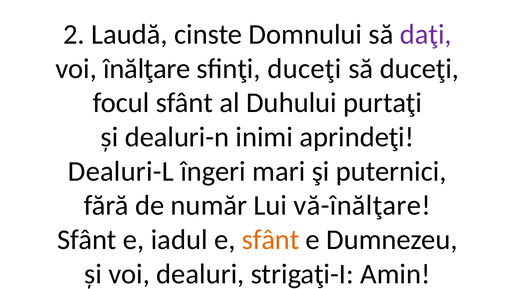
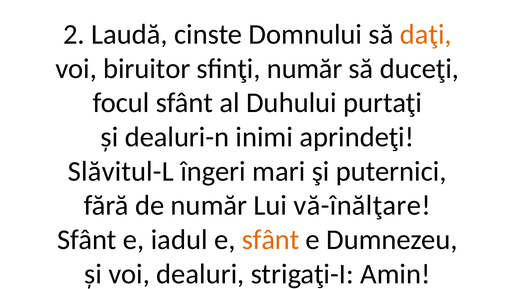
daţi colour: purple -> orange
înălţare: înălţare -> biruitor
sfinţi duceţi: duceţi -> număr
Dealuri-L: Dealuri-L -> Slăvitul-L
